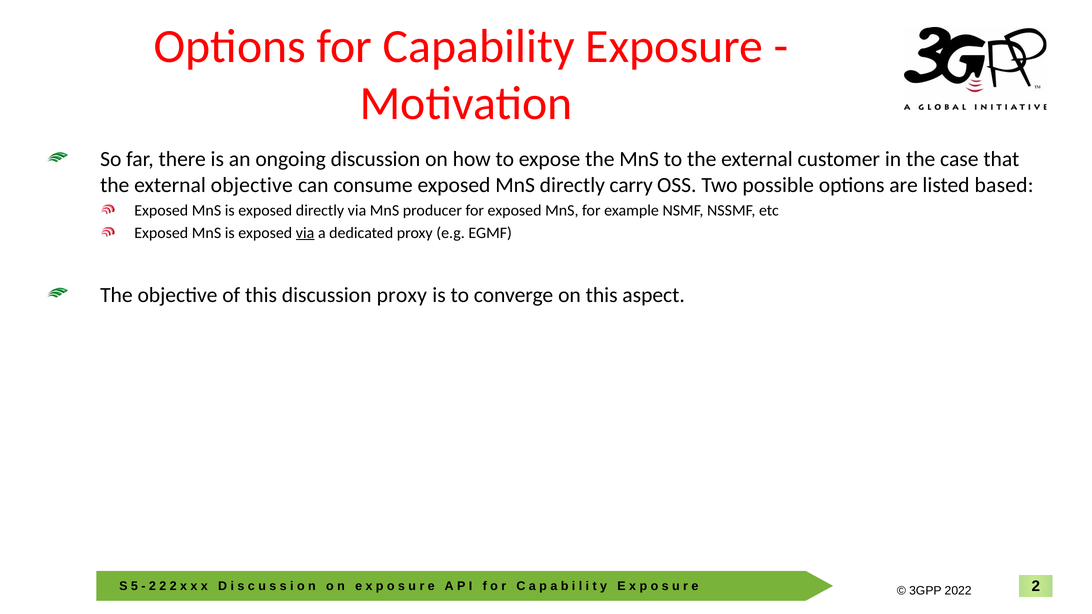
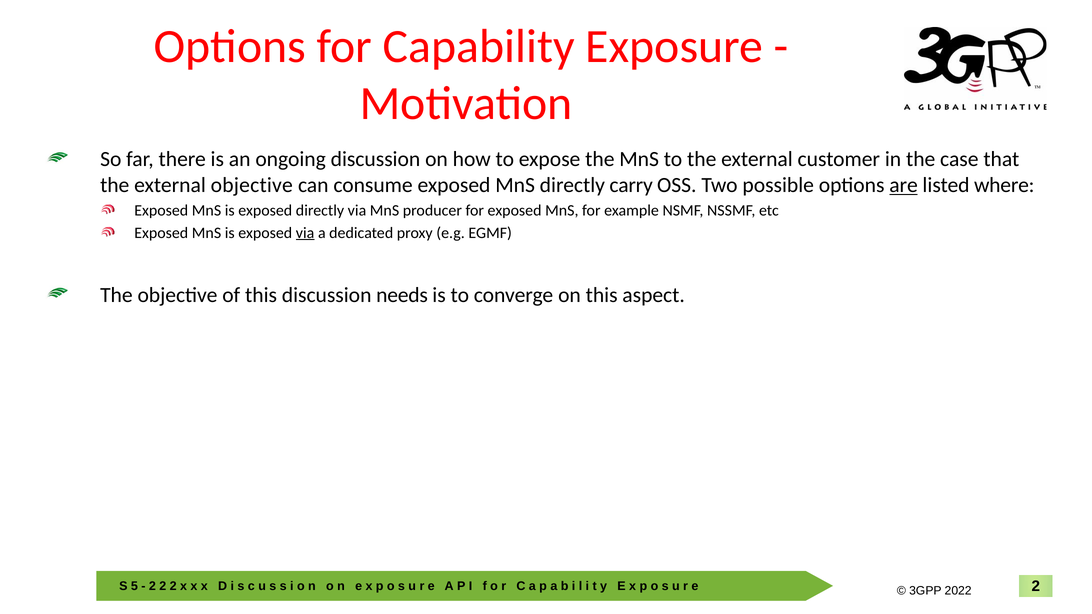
are underline: none -> present
based: based -> where
discussion proxy: proxy -> needs
